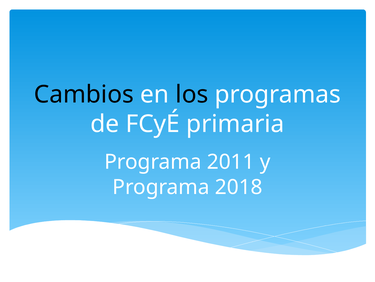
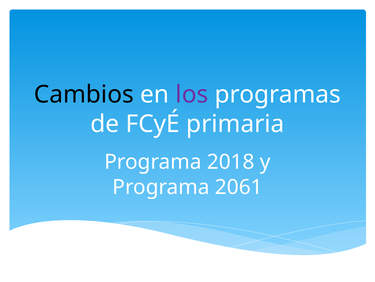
los colour: black -> purple
2011: 2011 -> 2018
2018: 2018 -> 2061
